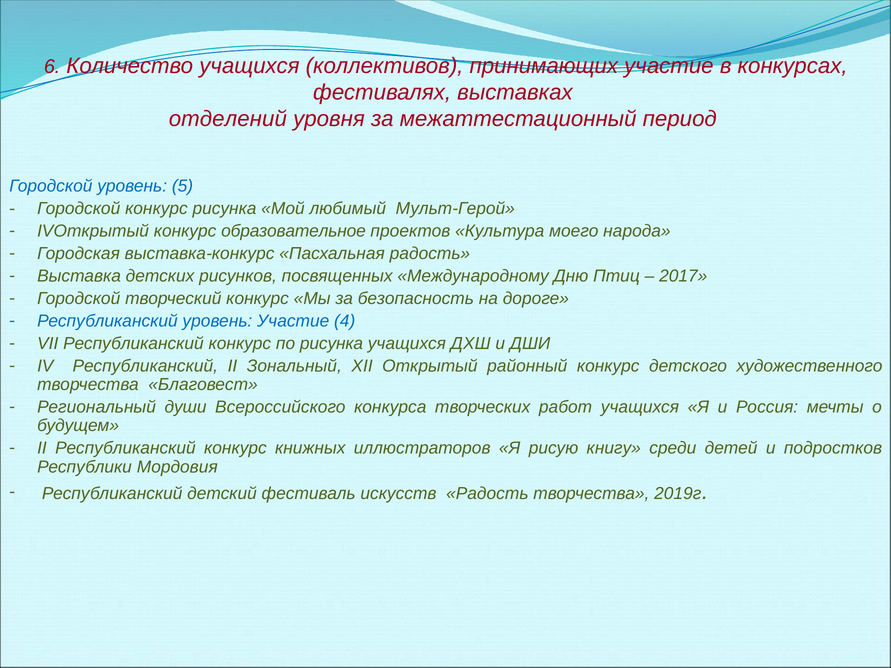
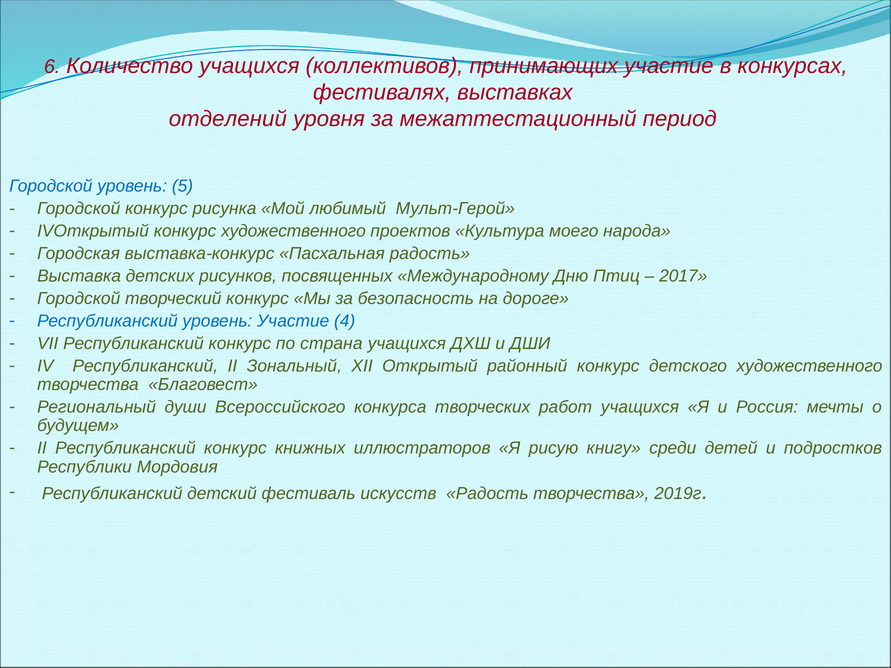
конкурс образовательное: образовательное -> художественного
по рисунка: рисунка -> страна
